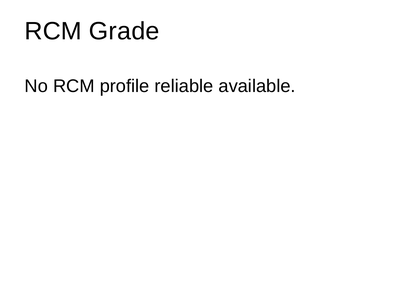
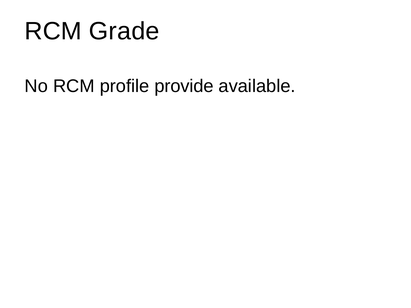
reliable: reliable -> provide
